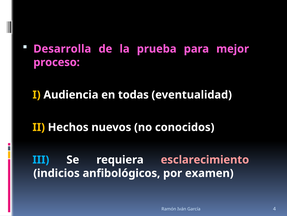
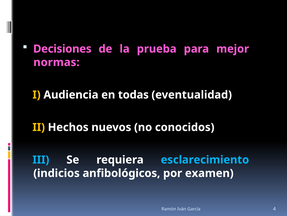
Desarrolla: Desarrolla -> Decisiones
proceso: proceso -> normas
esclarecimiento colour: pink -> light blue
